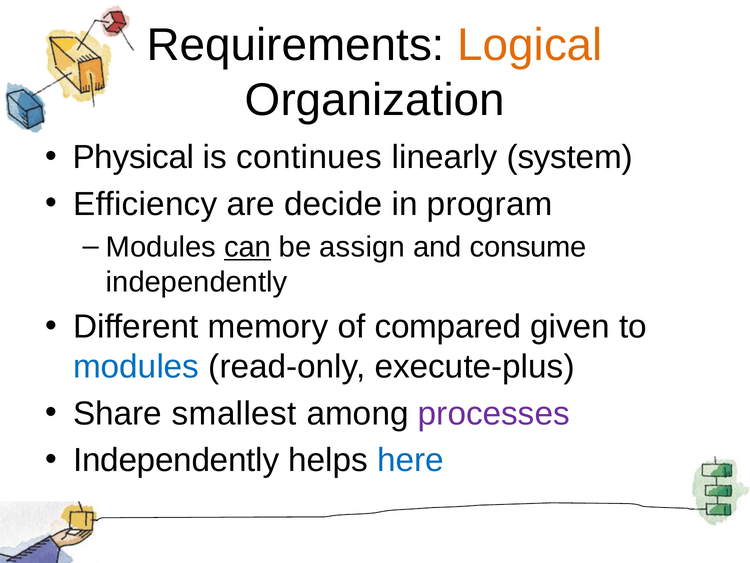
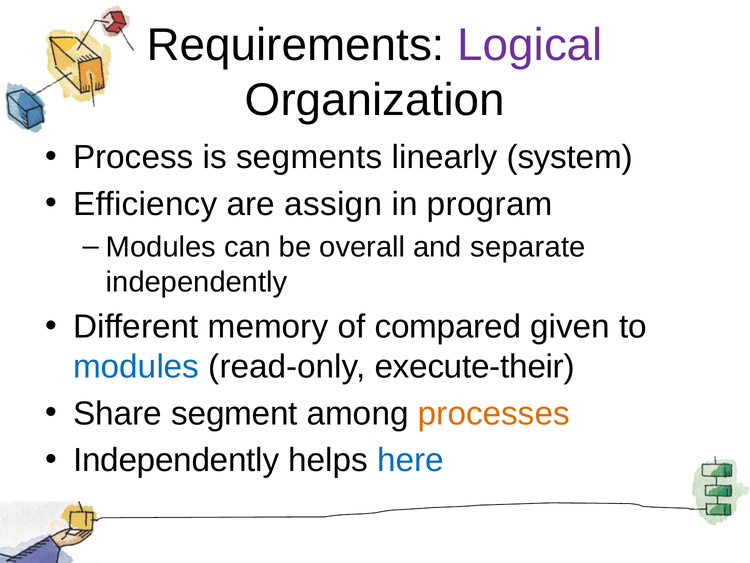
Logical colour: orange -> purple
Physical: Physical -> Process
continues: continues -> segments
decide: decide -> assign
can underline: present -> none
assign: assign -> overall
consume: consume -> separate
execute-plus: execute-plus -> execute-their
smallest: smallest -> segment
processes colour: purple -> orange
